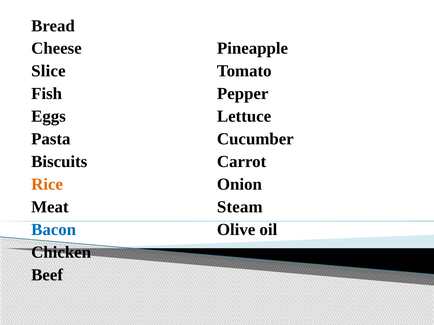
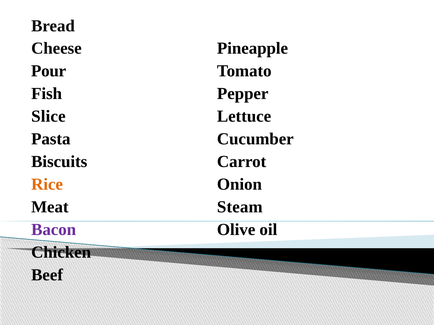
Slice: Slice -> Pour
Eggs: Eggs -> Slice
Bacon colour: blue -> purple
